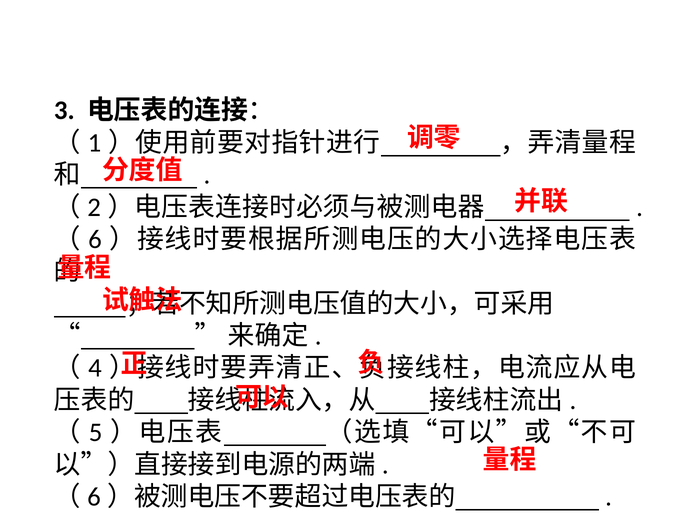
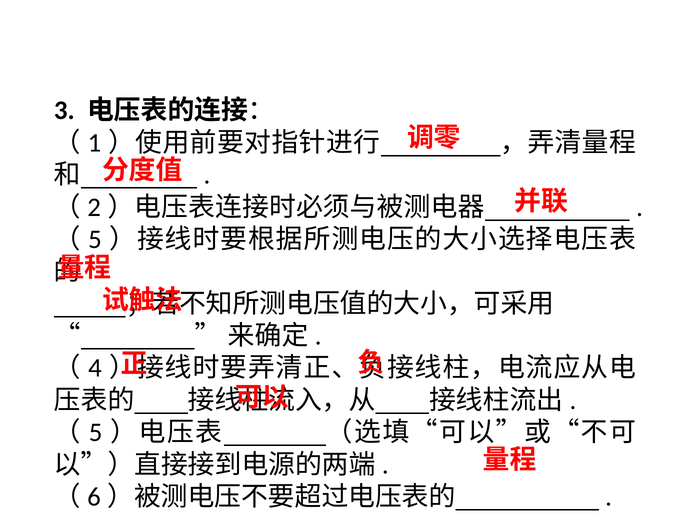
6 at (95, 240): 6 -> 5
